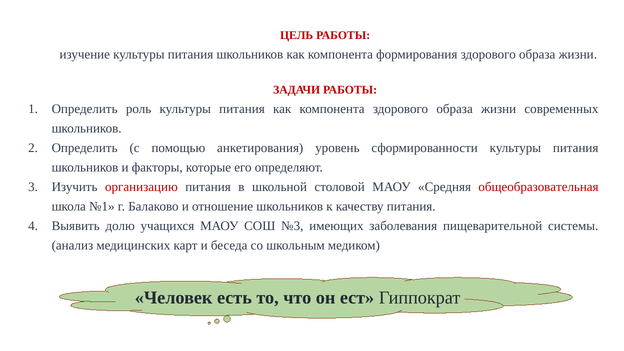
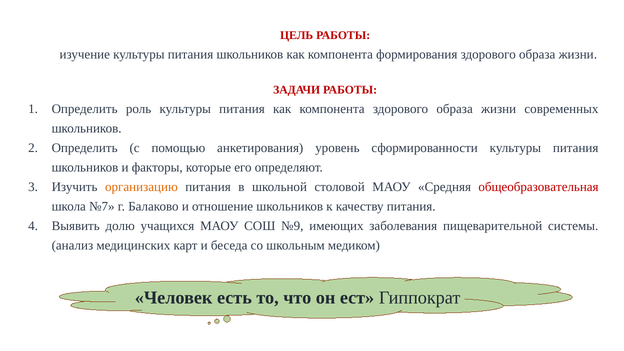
организацию colour: red -> orange
№1: №1 -> №7
№3: №3 -> №9
